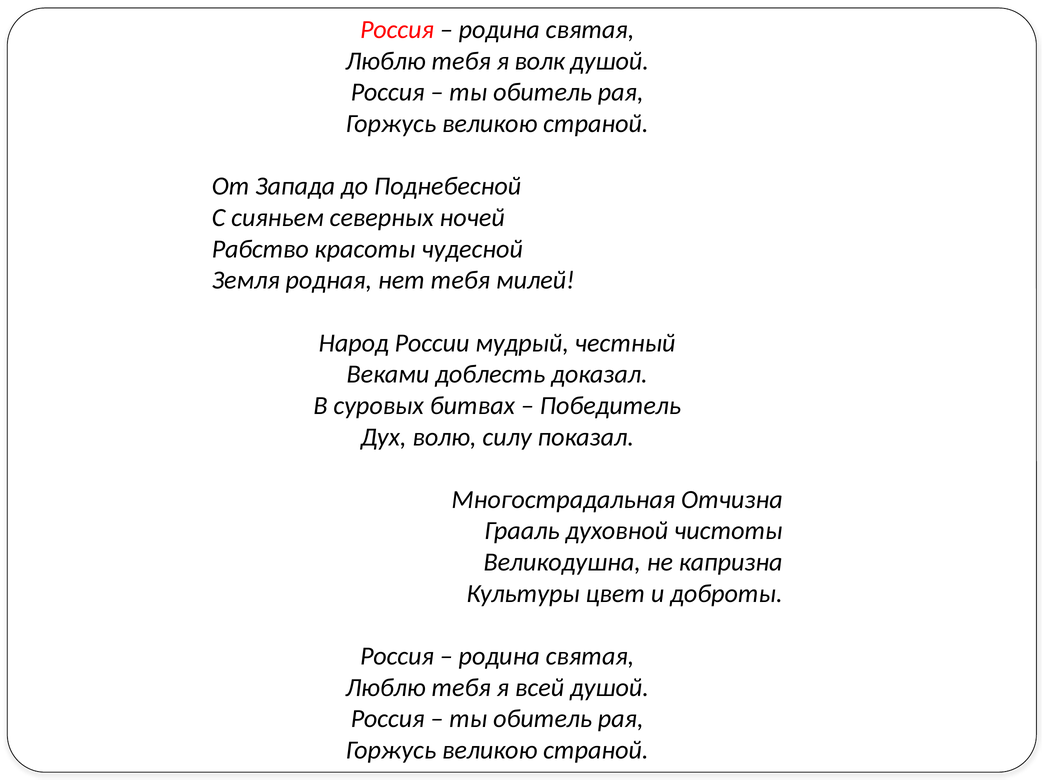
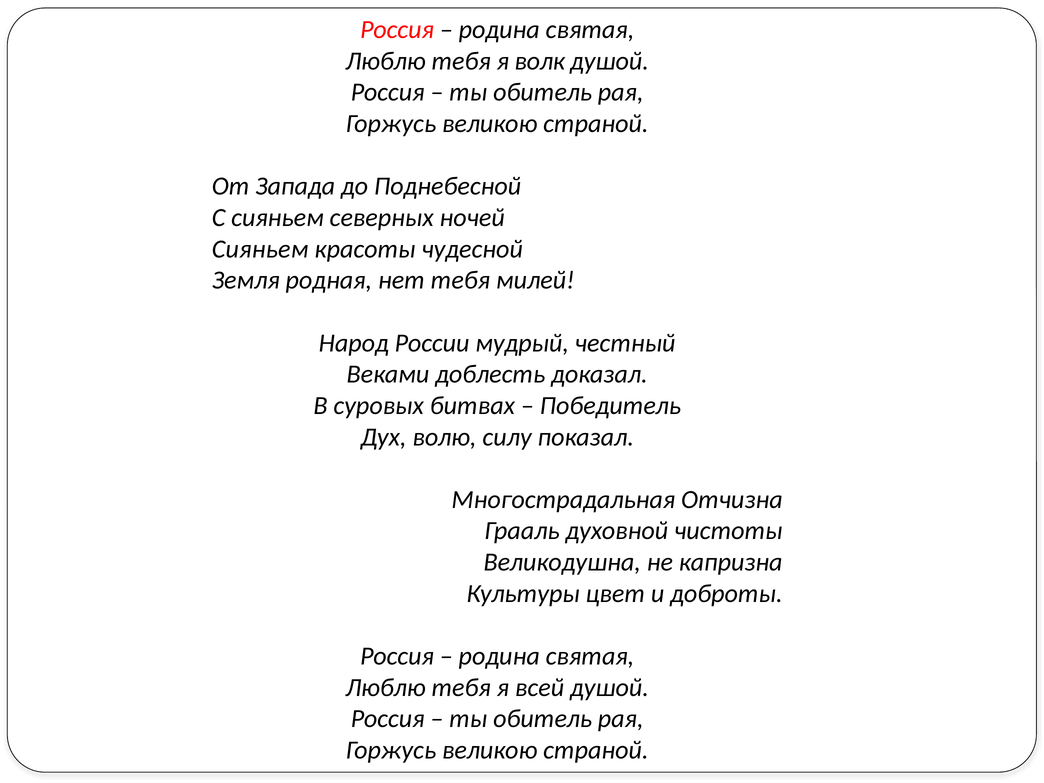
Рабство at (260, 249): Рабство -> Сияньем
